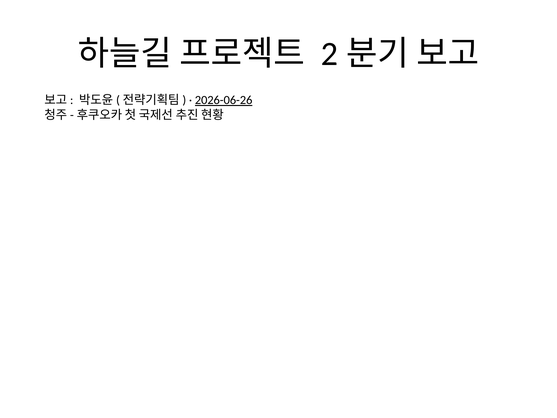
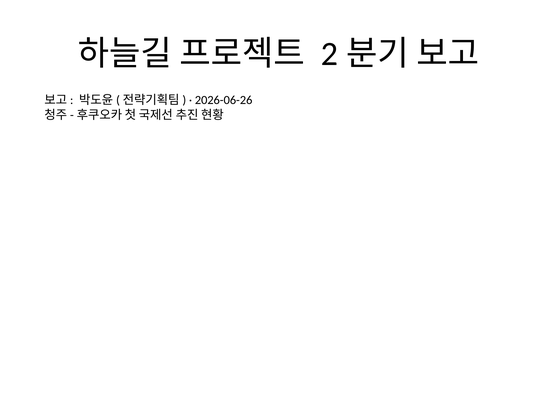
2026-06-26 underline: present -> none
